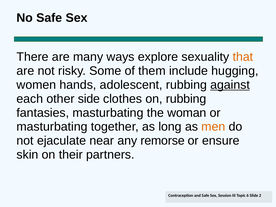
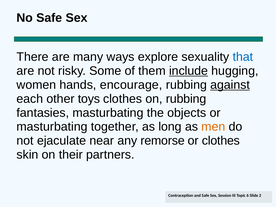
that colour: orange -> blue
include underline: none -> present
adolescent: adolescent -> encourage
side: side -> toys
woman: woman -> objects
or ensure: ensure -> clothes
